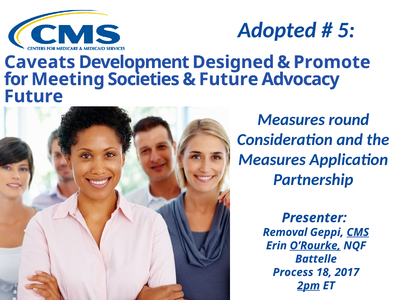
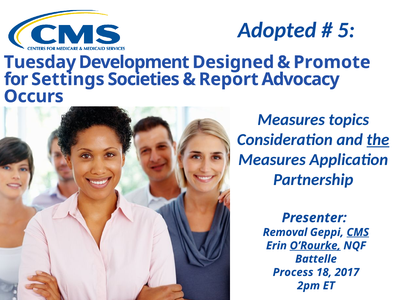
Caveats: Caveats -> Tuesday
Meeting: Meeting -> Settings
Future at (229, 79): Future -> Report
Future at (34, 96): Future -> Occurs
round: round -> topics
the underline: none -> present
2pm underline: present -> none
